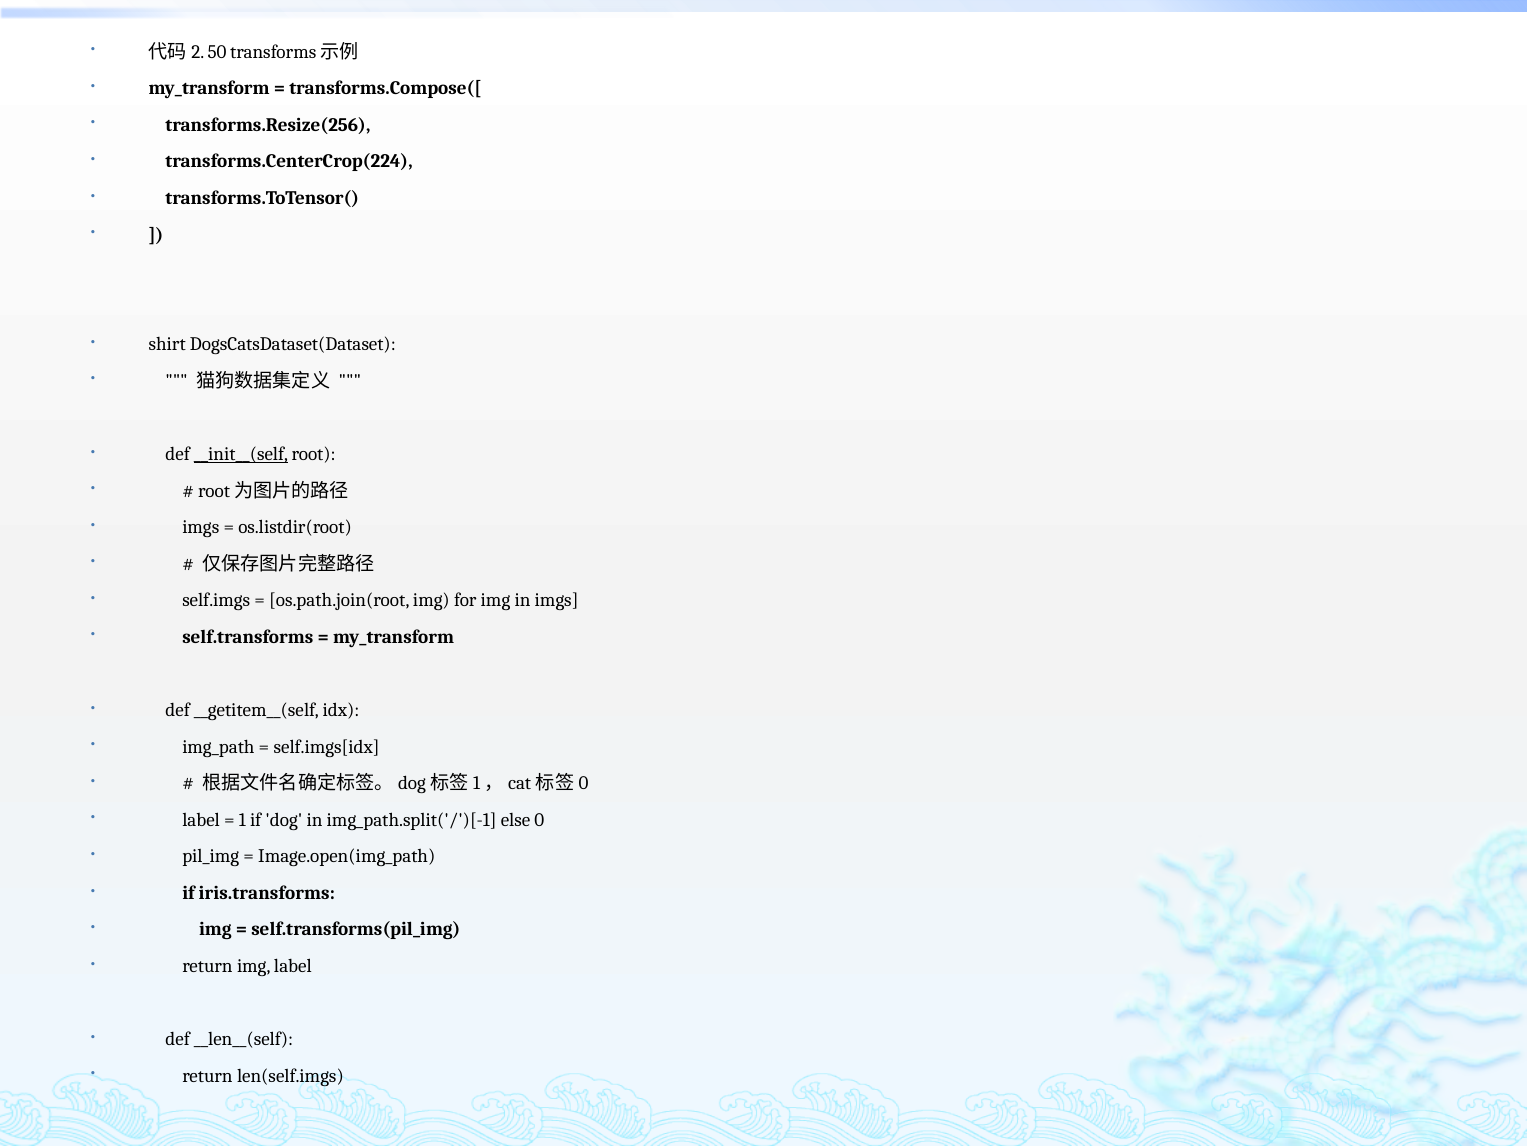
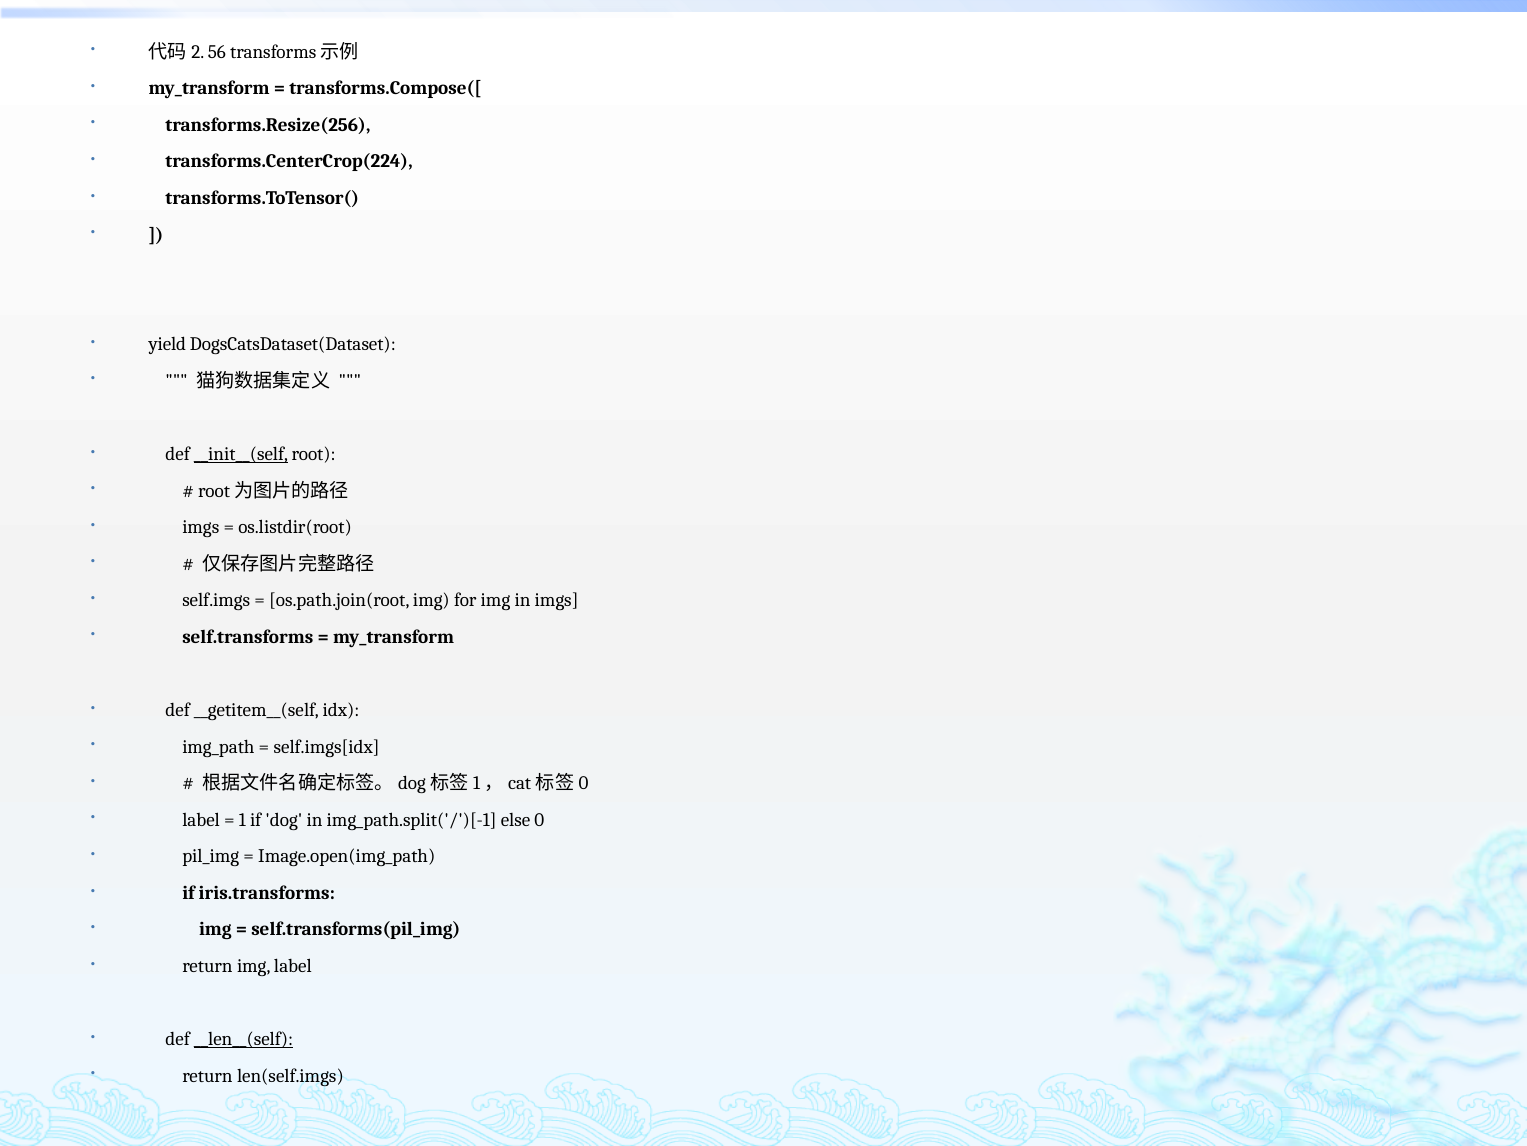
50: 50 -> 56
shirt: shirt -> yield
__len__(self underline: none -> present
